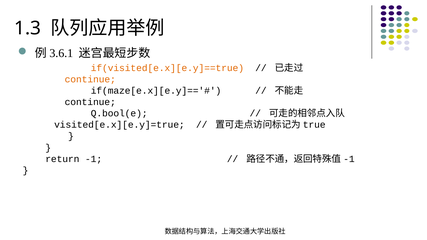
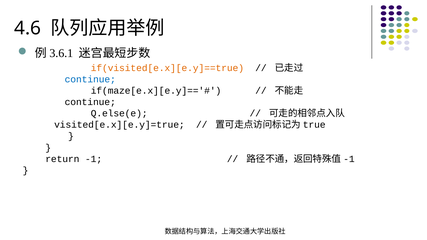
1.3: 1.3 -> 4.6
continue at (90, 79) colour: orange -> blue
Q.bool(e: Q.bool(e -> Q.else(e
